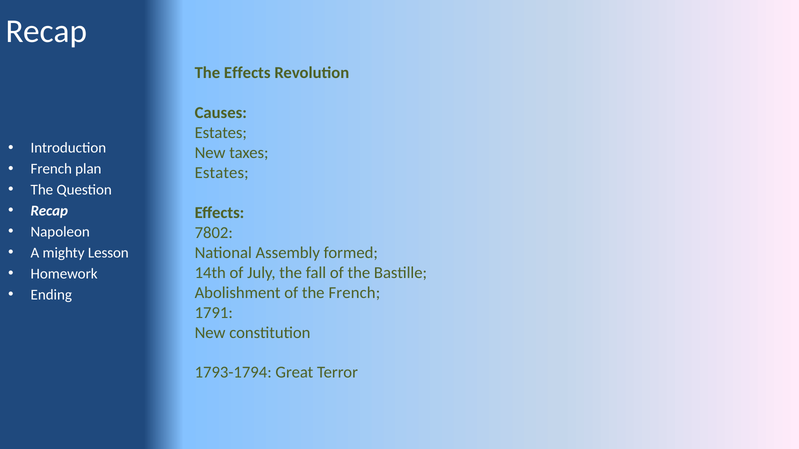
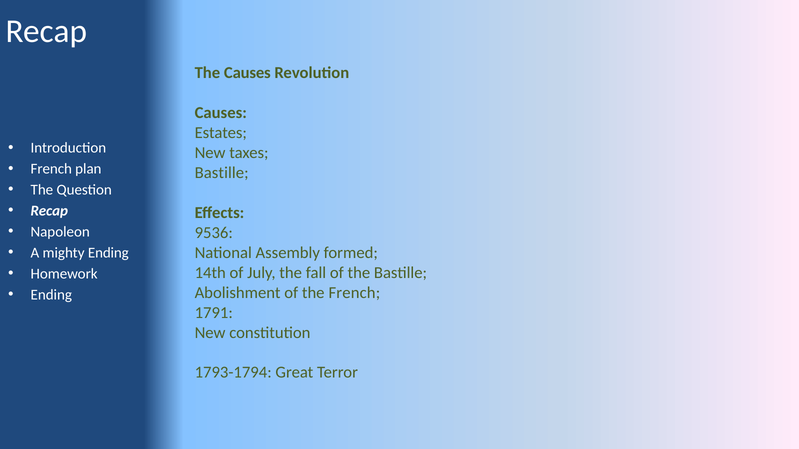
The Effects: Effects -> Causes
Estates at (222, 173): Estates -> Bastille
7802: 7802 -> 9536
mighty Lesson: Lesson -> Ending
